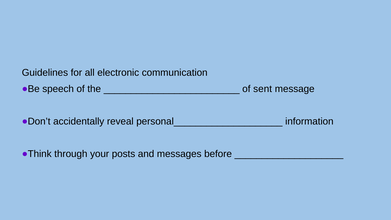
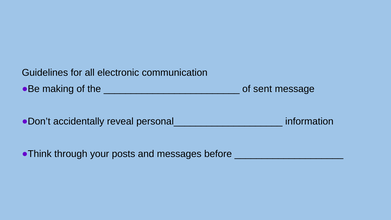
speech: speech -> making
